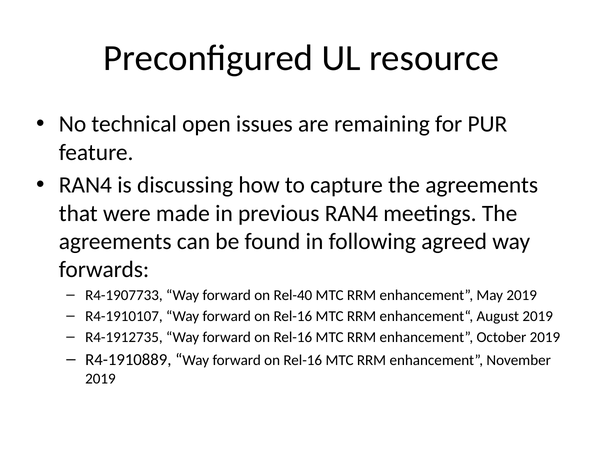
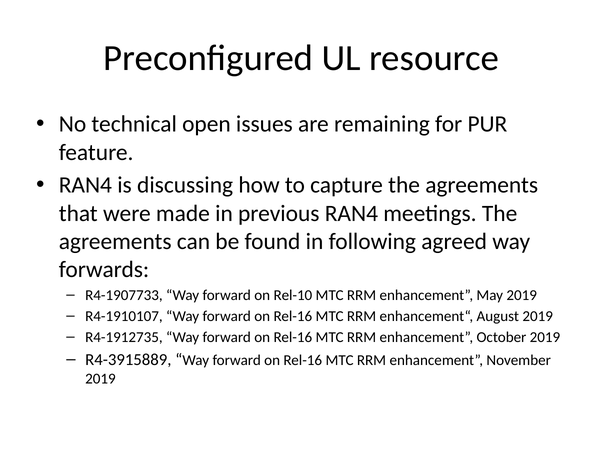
Rel-40: Rel-40 -> Rel-10
R4-1910889: R4-1910889 -> R4-3915889
